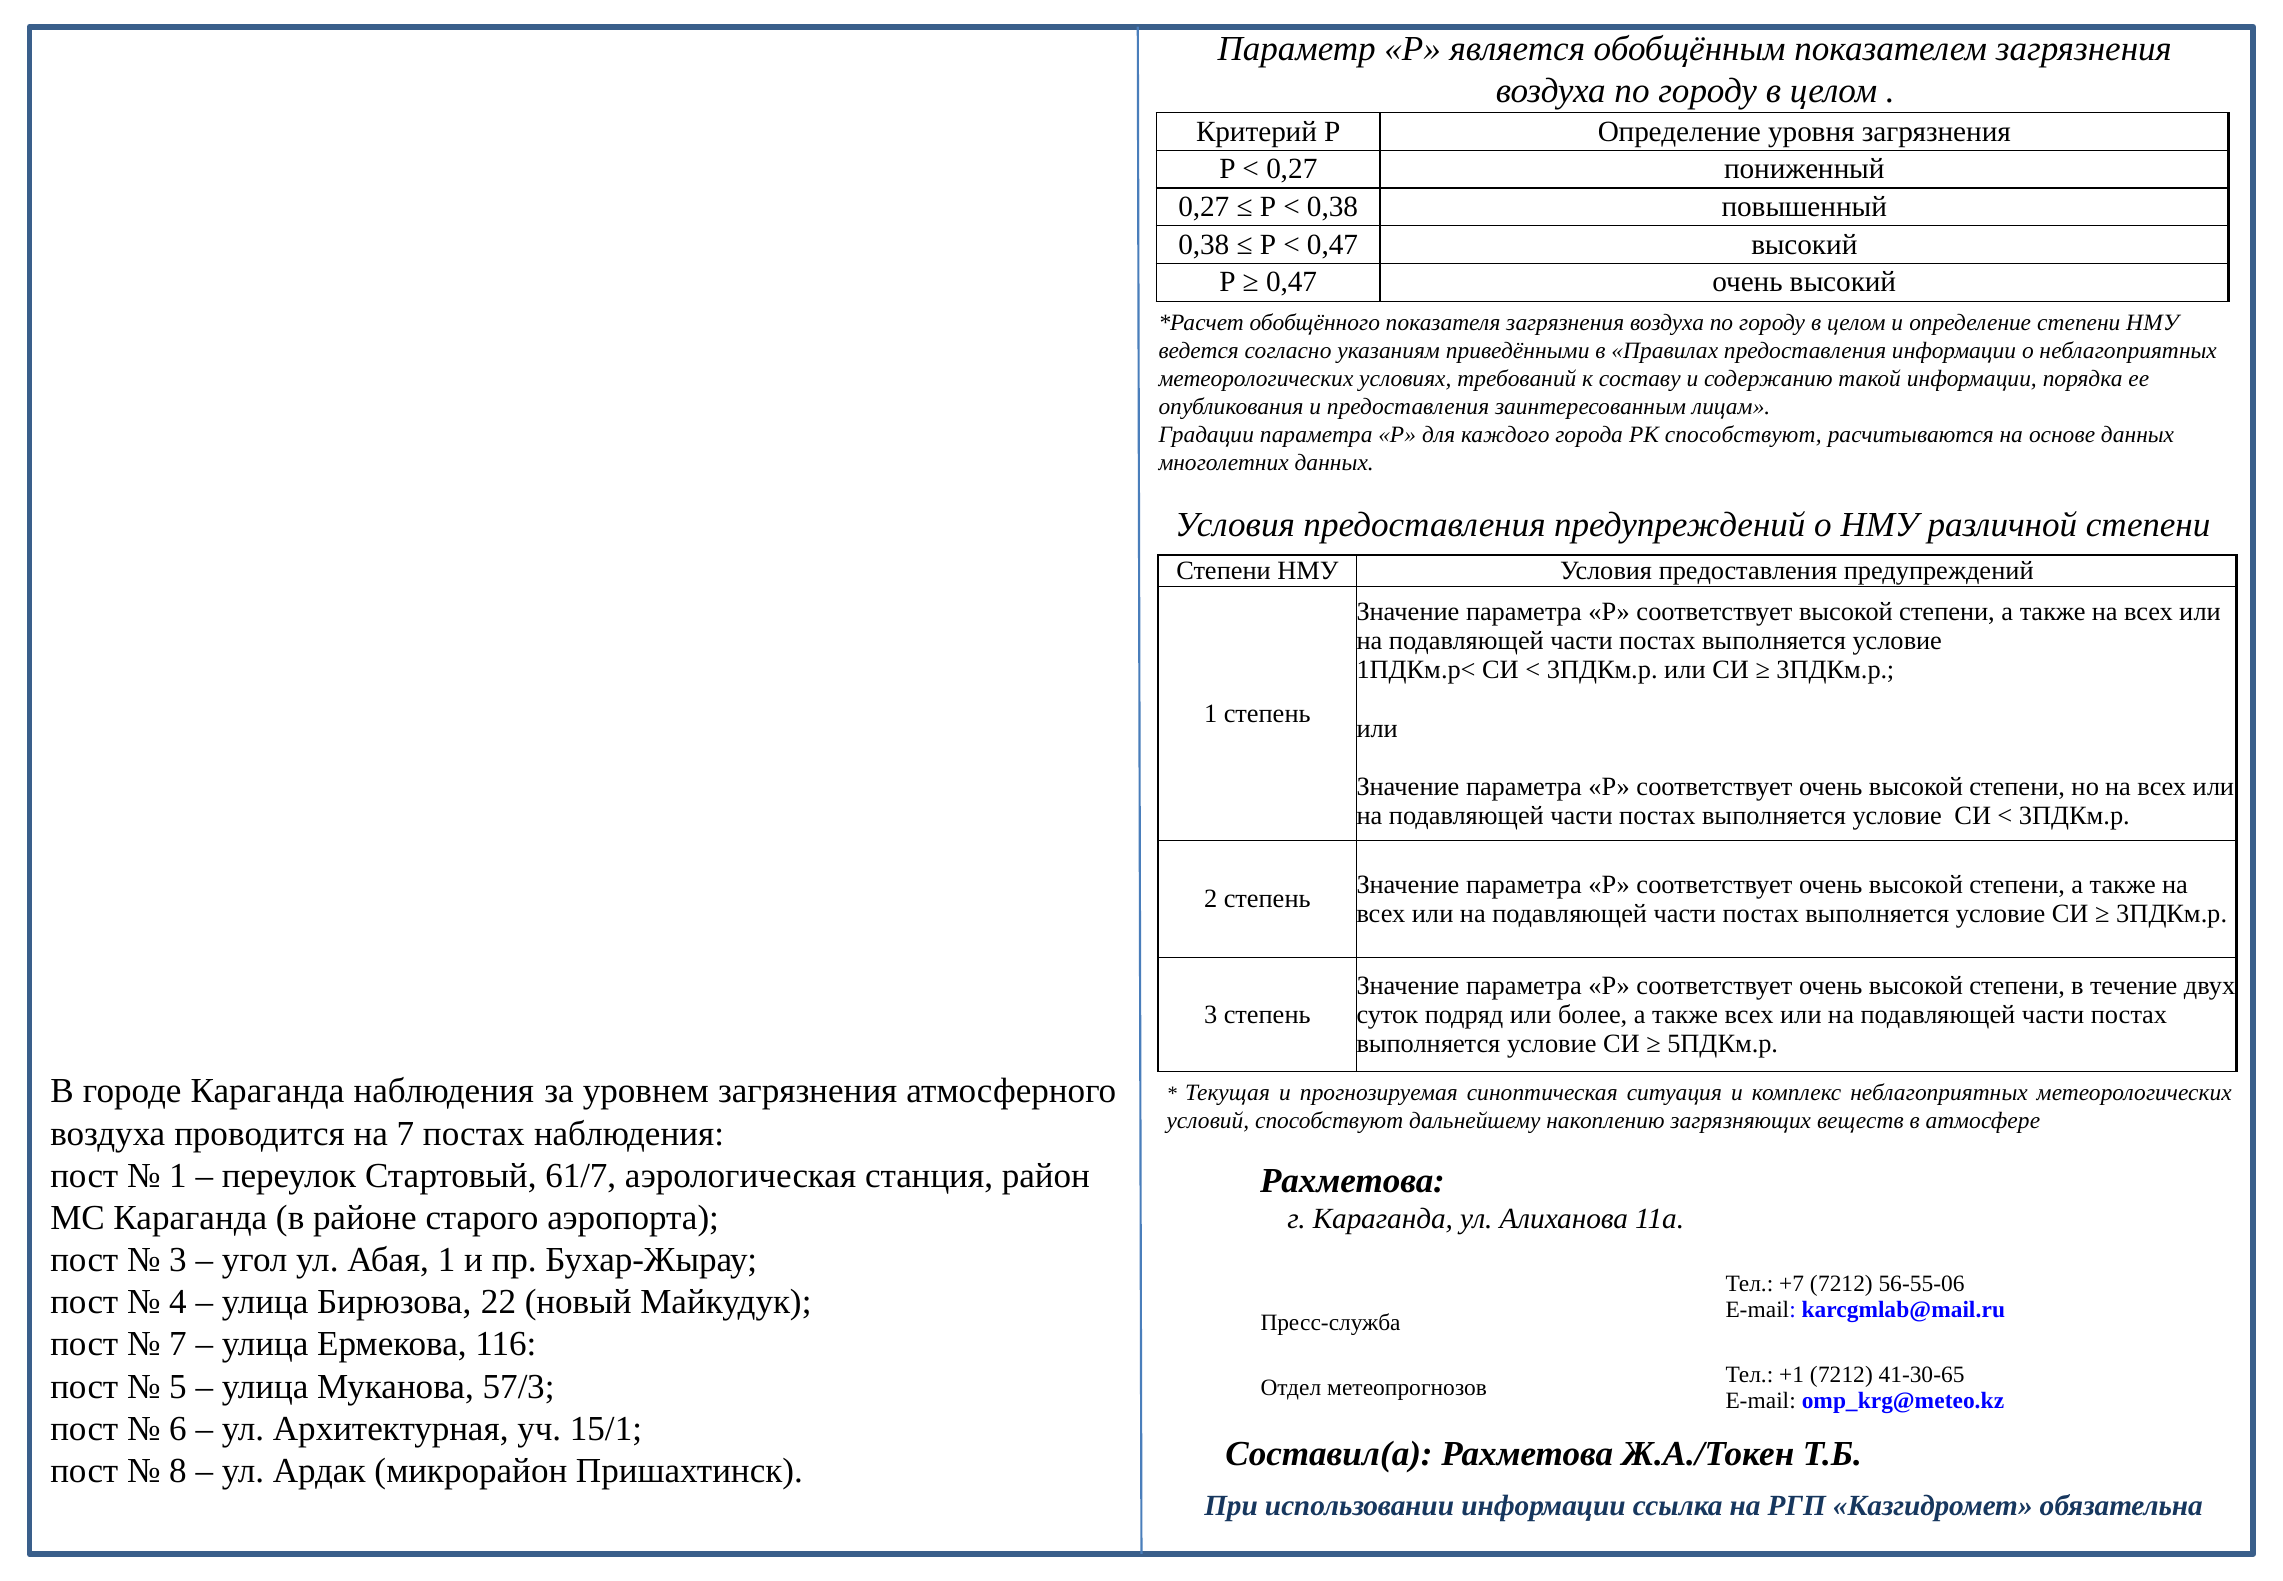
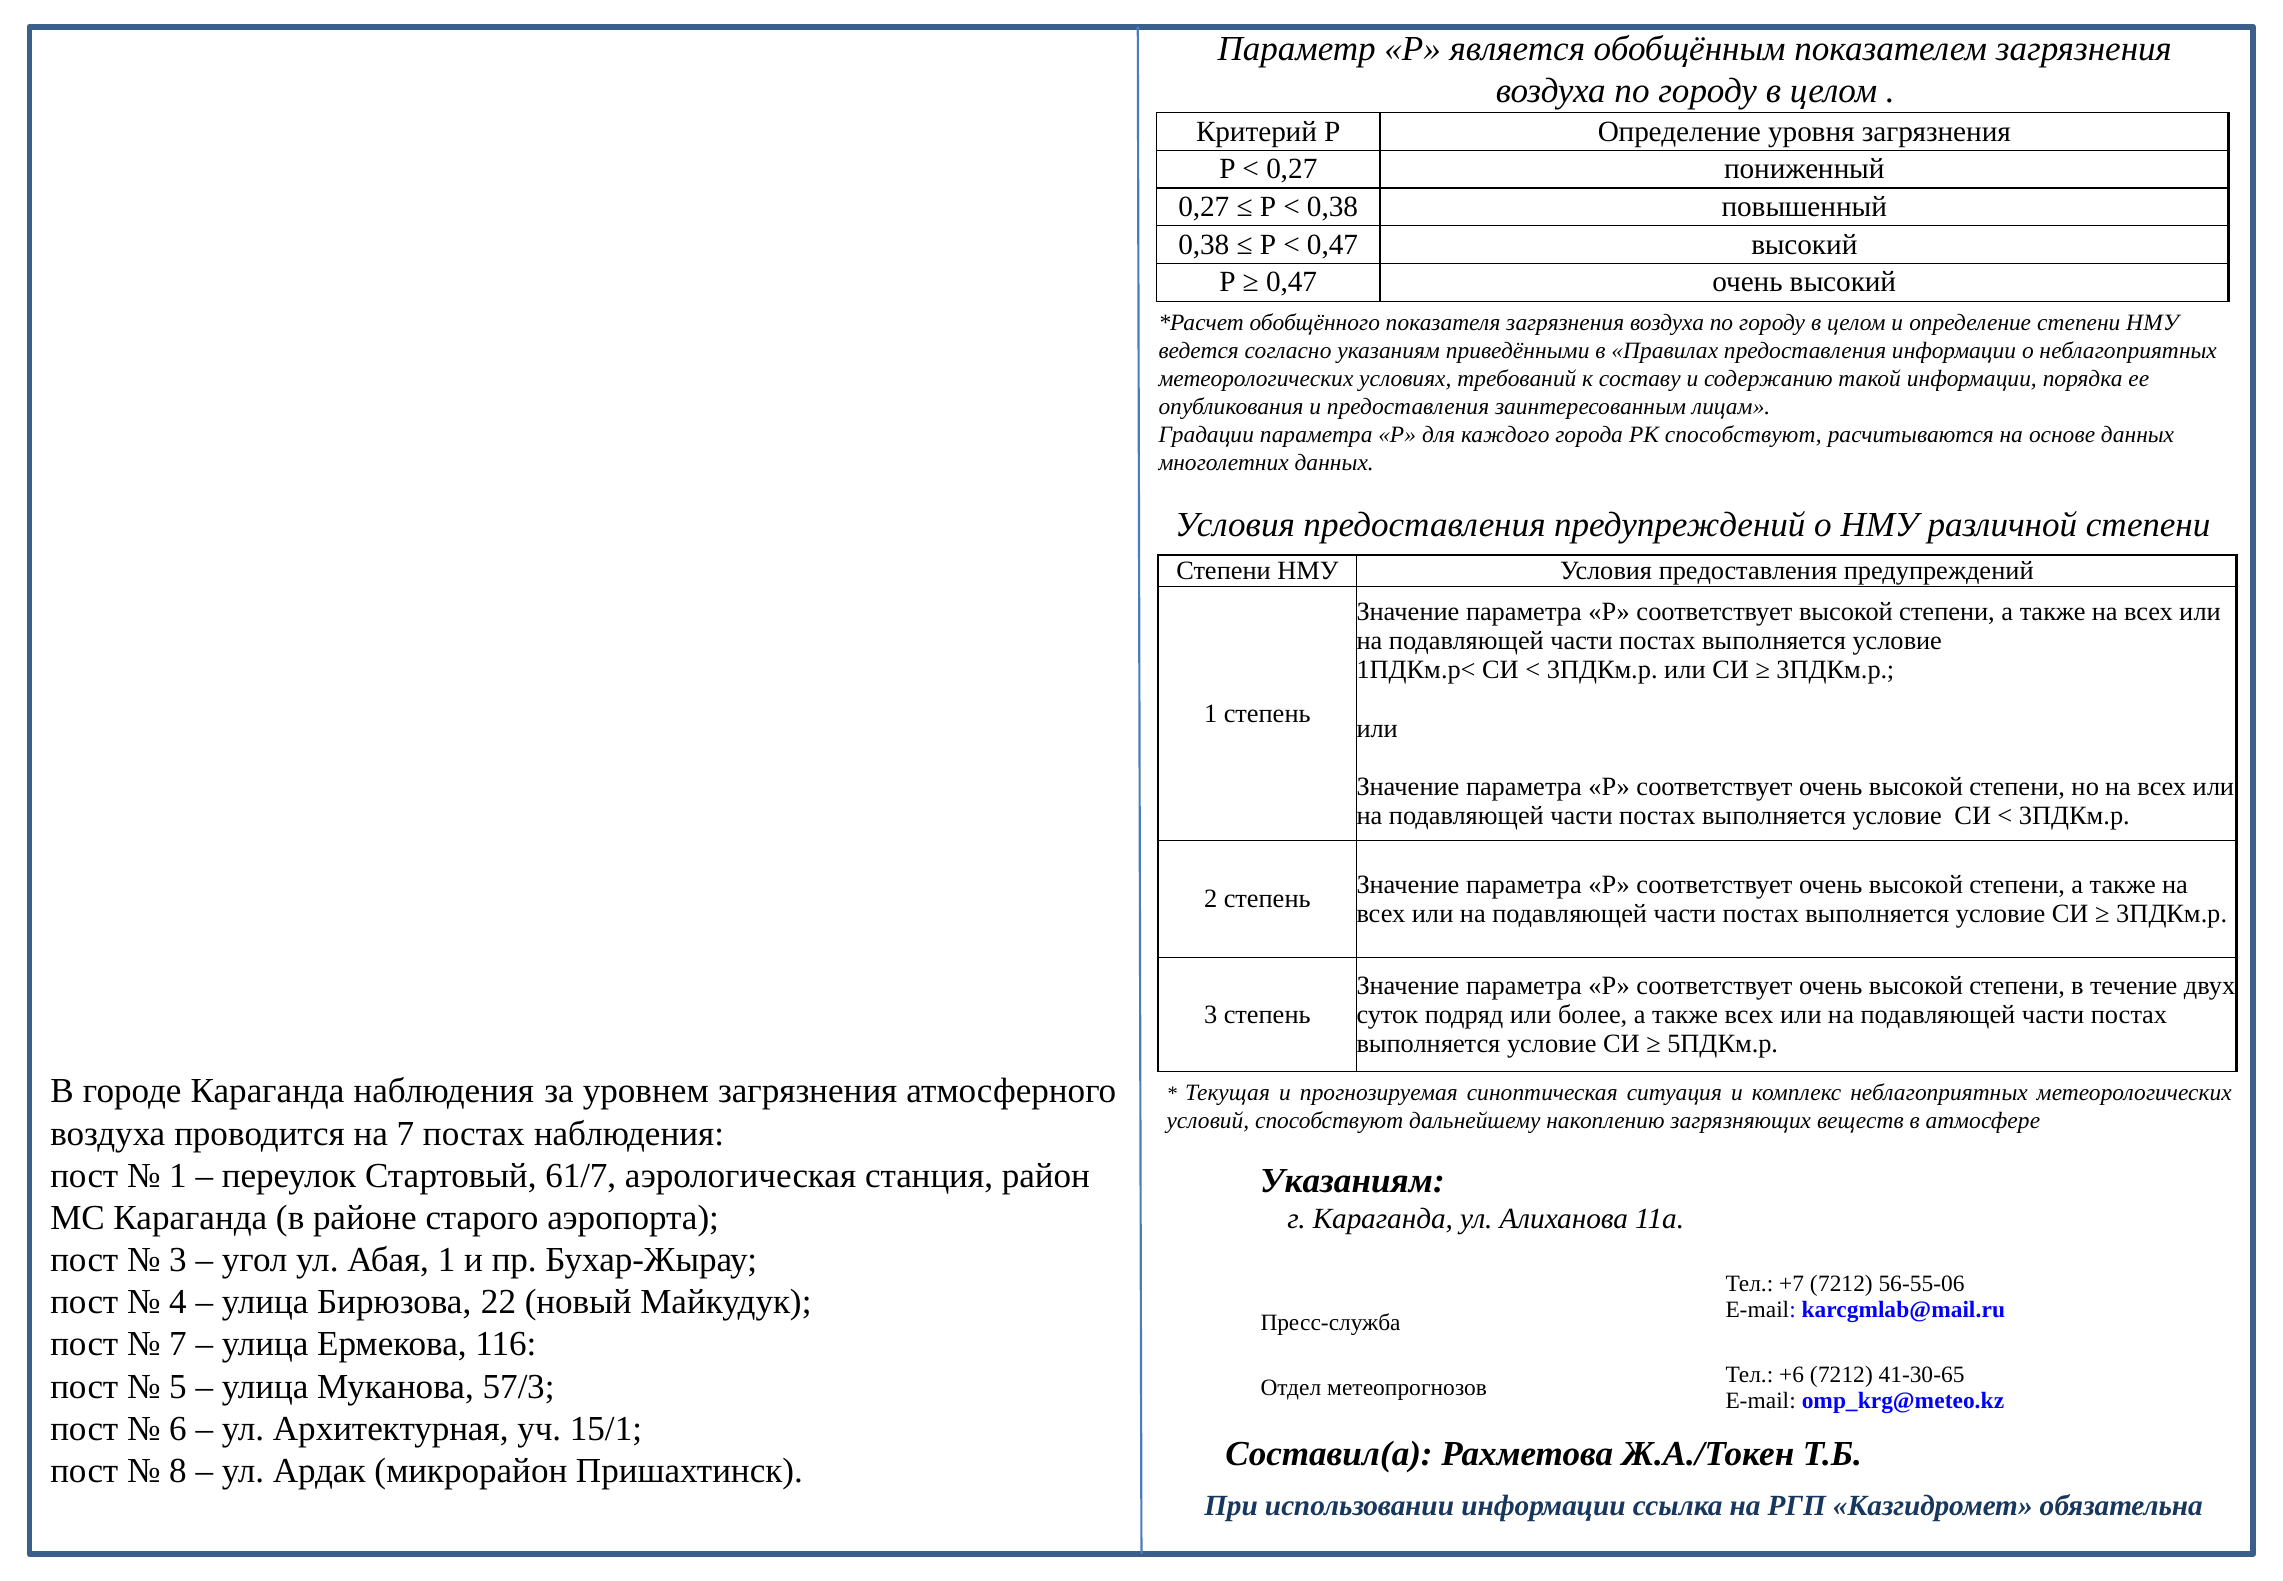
Рахметова at (1353, 1180): Рахметова -> Указаниям
+1: +1 -> +6
